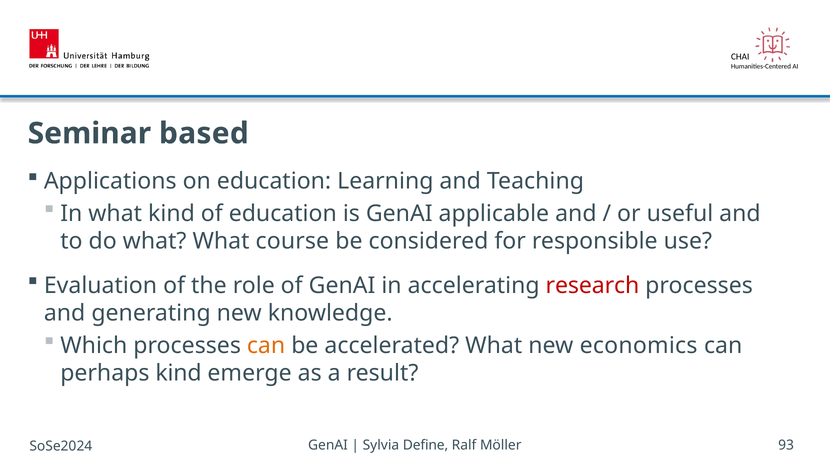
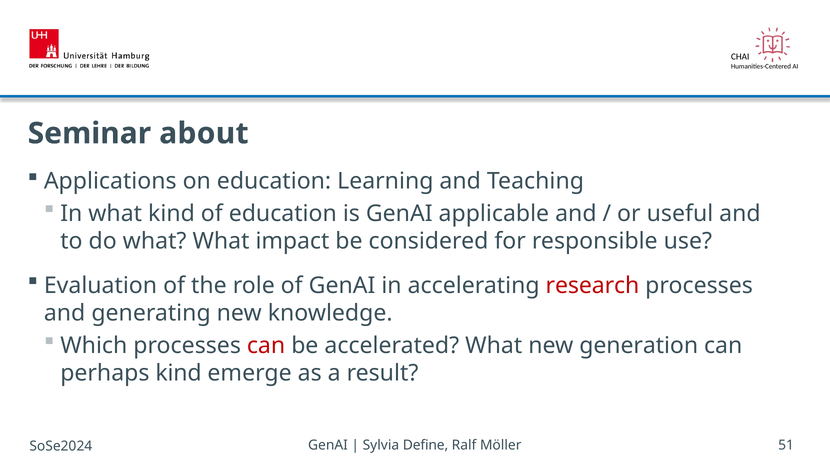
based: based -> about
course: course -> impact
can at (266, 345) colour: orange -> red
economics: economics -> generation
93: 93 -> 51
